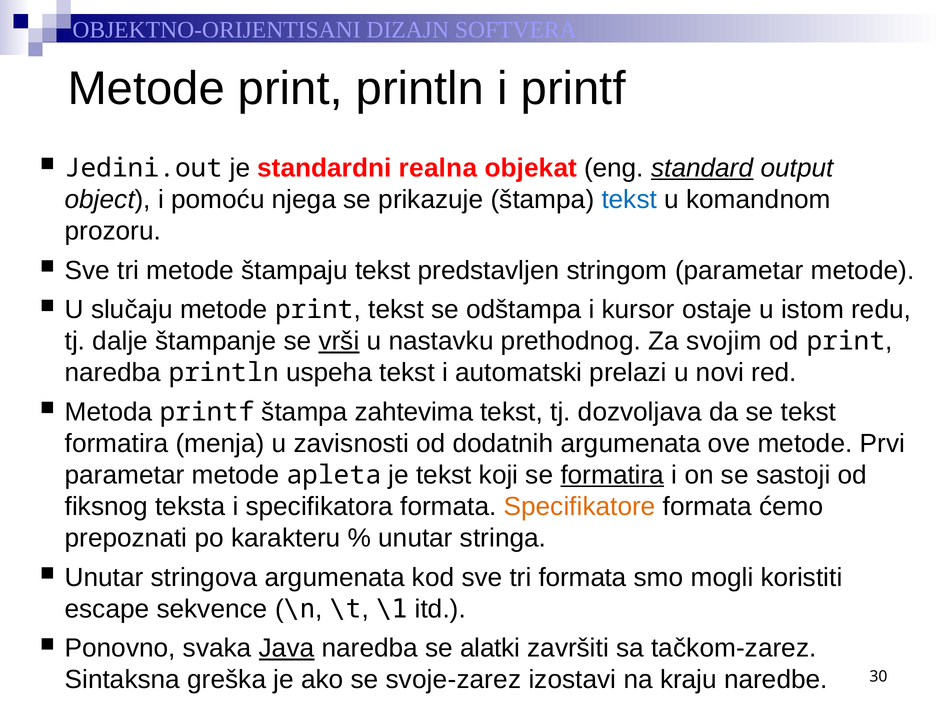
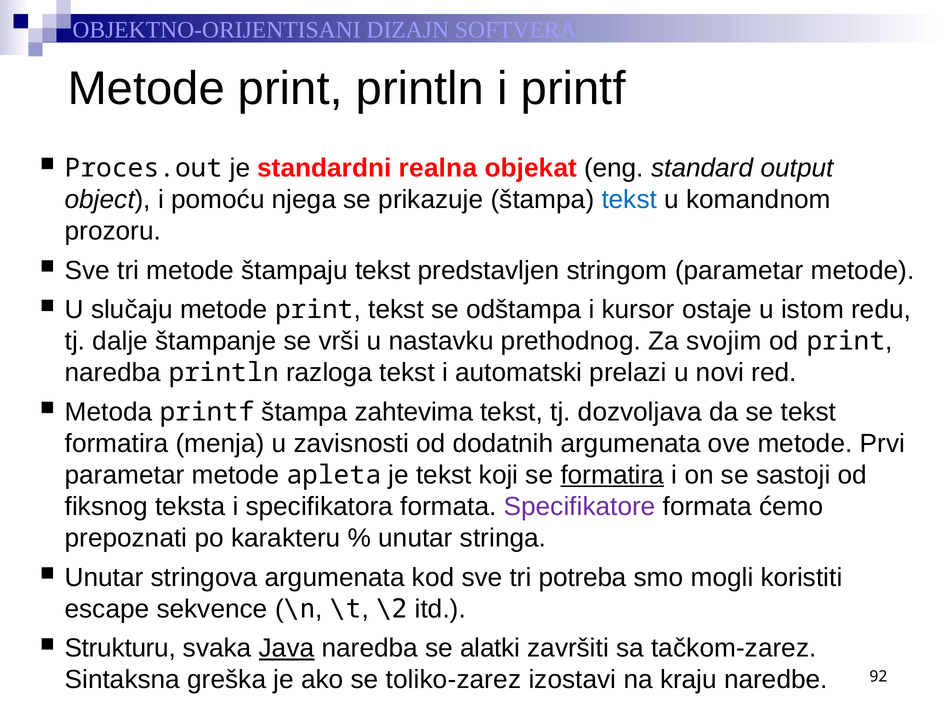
Jedini.out: Jedini.out -> Proces.out
standard underline: present -> none
vrši underline: present -> none
uspeha: uspeha -> razloga
Specifikatore colour: orange -> purple
tri formata: formata -> potreba
\1: \1 -> \2
Ponovno: Ponovno -> Strukturu
svoje-zarez: svoje-zarez -> toliko-zarez
30: 30 -> 92
